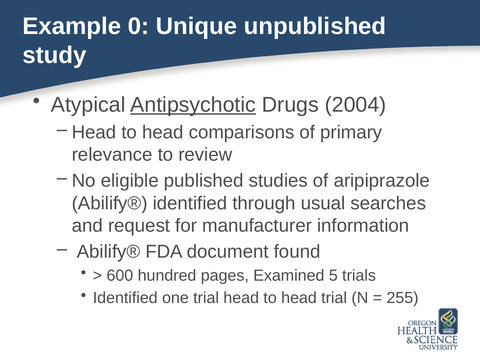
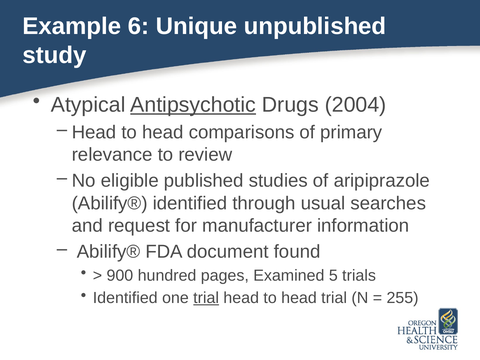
0: 0 -> 6
600: 600 -> 900
trial at (206, 298) underline: none -> present
